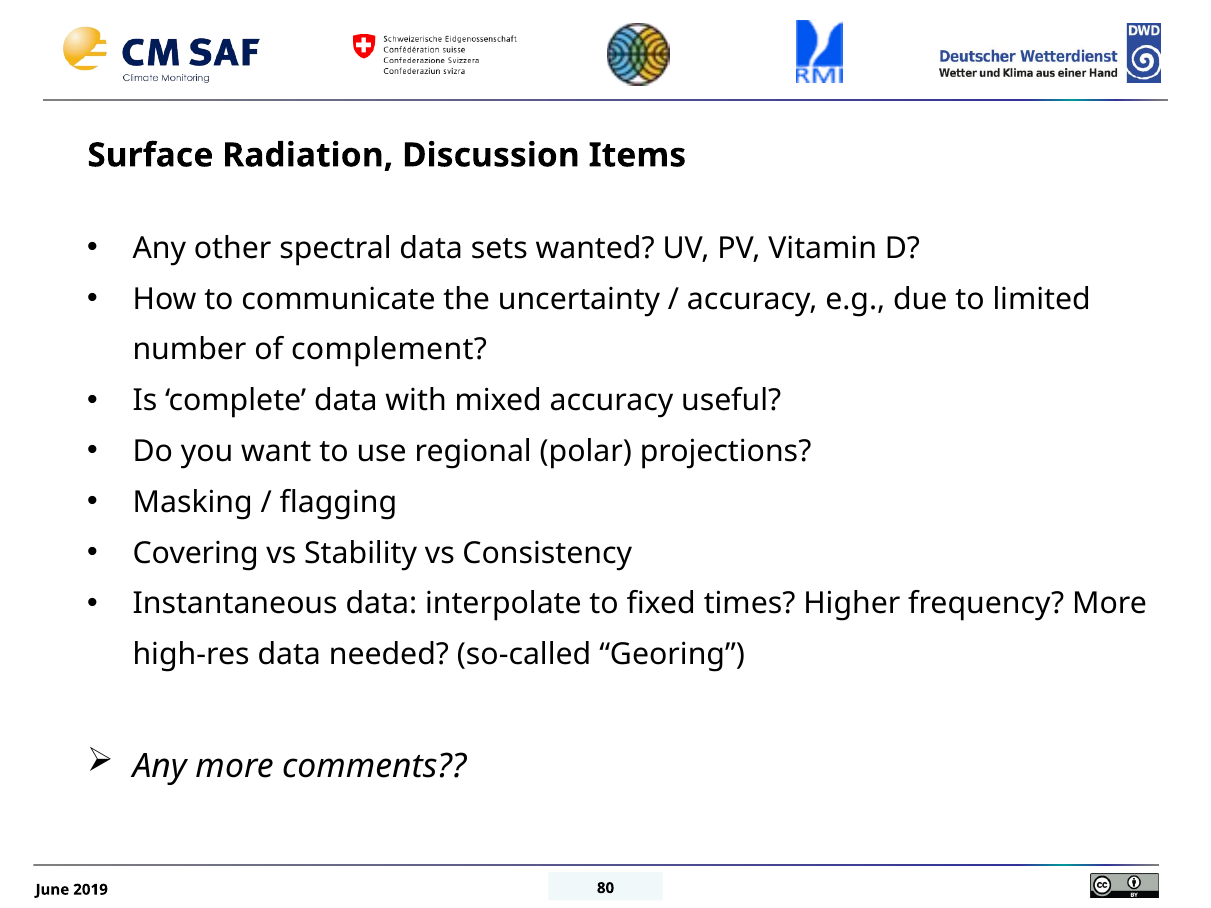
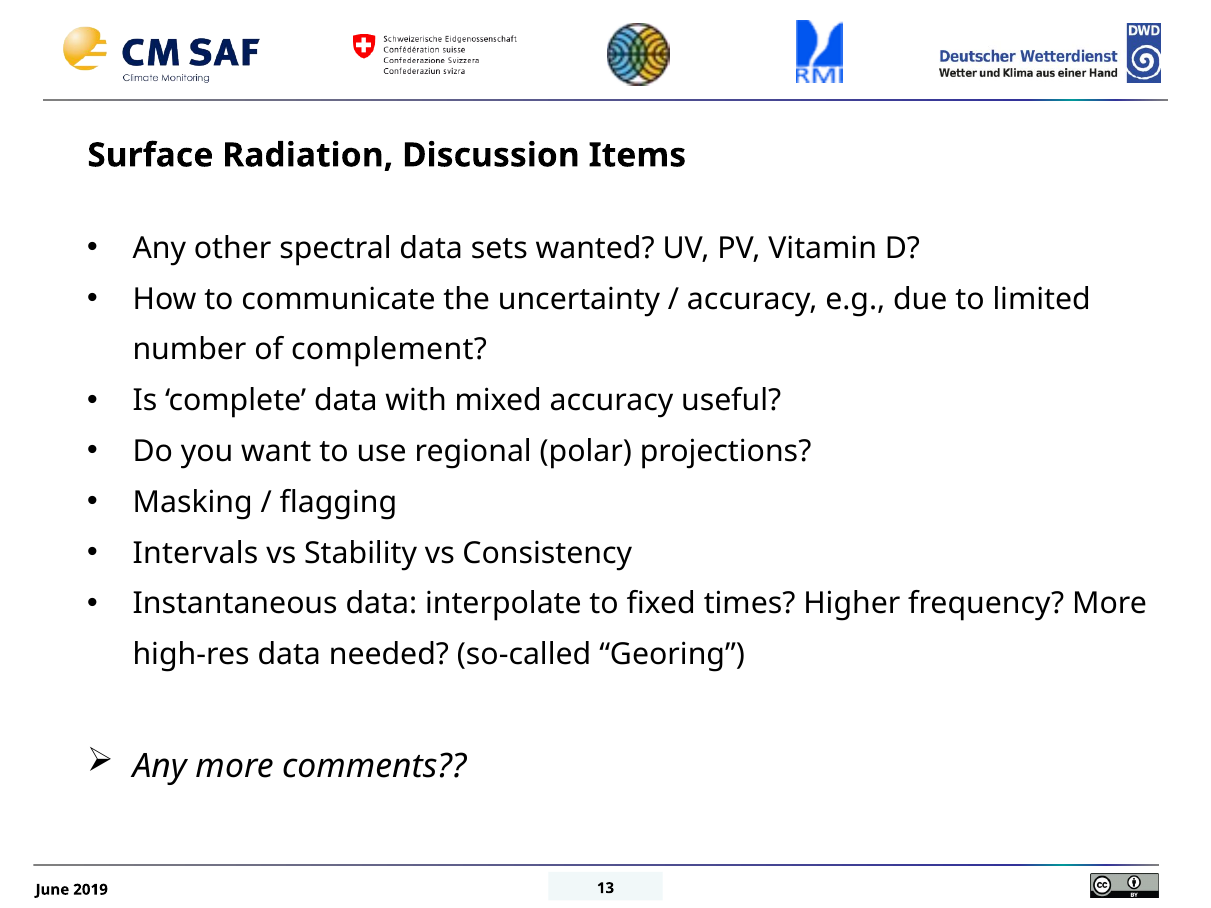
Covering: Covering -> Intervals
80: 80 -> 13
